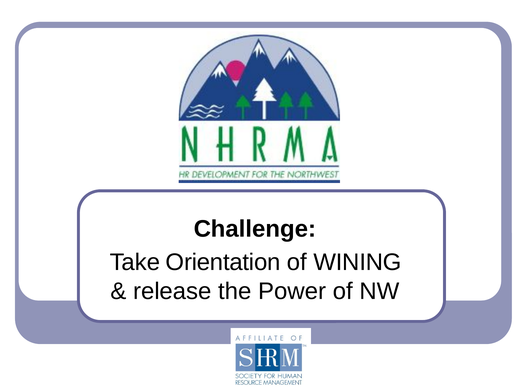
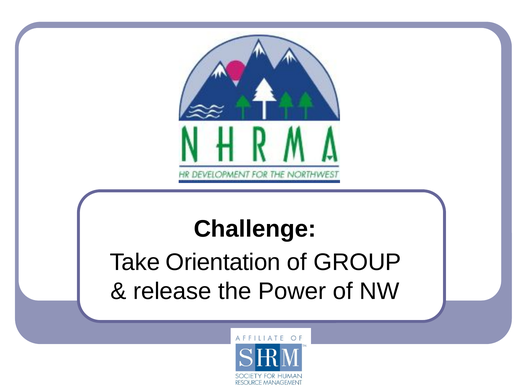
WINING: WINING -> GROUP
